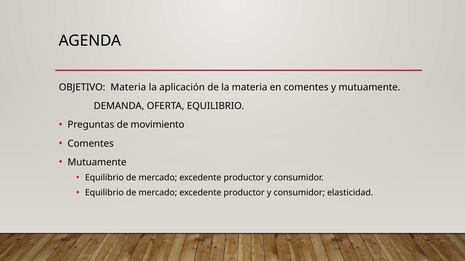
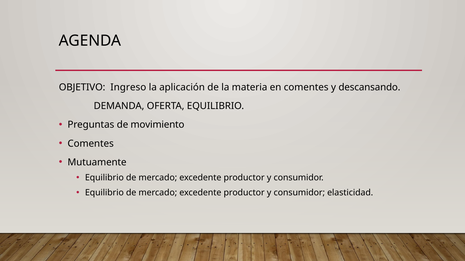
OBJETIVO Materia: Materia -> Ingreso
y mutuamente: mutuamente -> descansando
